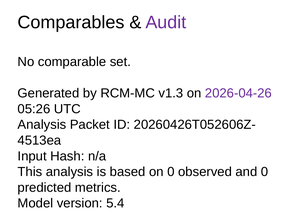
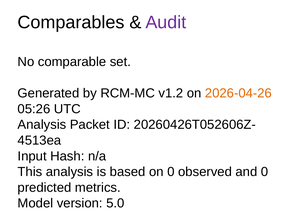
v1.3: v1.3 -> v1.2
2026-04-26 colour: purple -> orange
5.4: 5.4 -> 5.0
